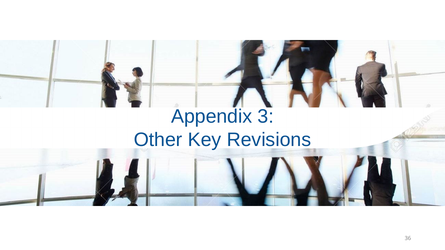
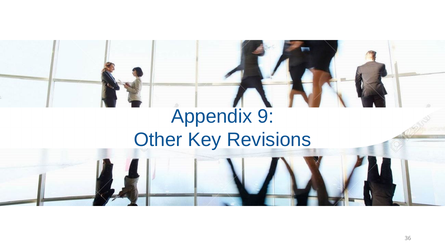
3: 3 -> 9
